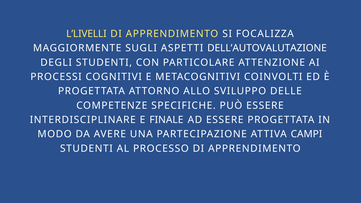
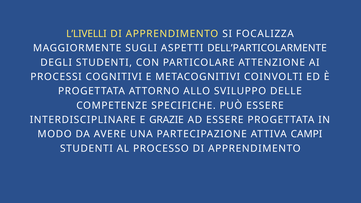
DELL’AUTOVALUTAZIONE: DELL’AUTOVALUTAZIONE -> DELL’PARTICOLARMENTE
FINALE: FINALE -> GRAZIE
